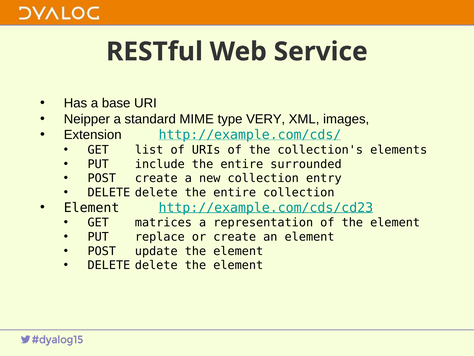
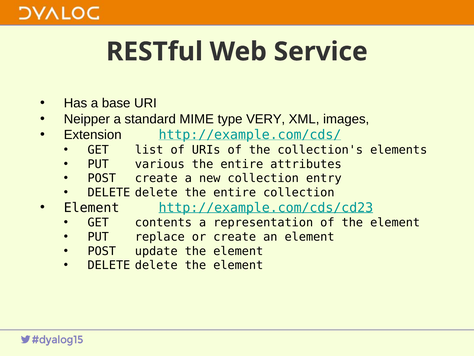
include: include -> various
surrounded: surrounded -> attributes
matrices: matrices -> contents
